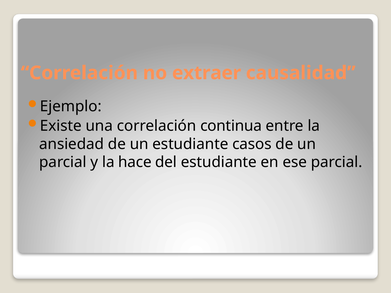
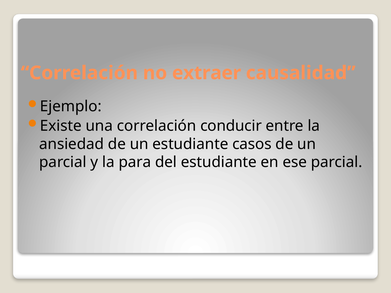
continua: continua -> conducir
hace: hace -> para
